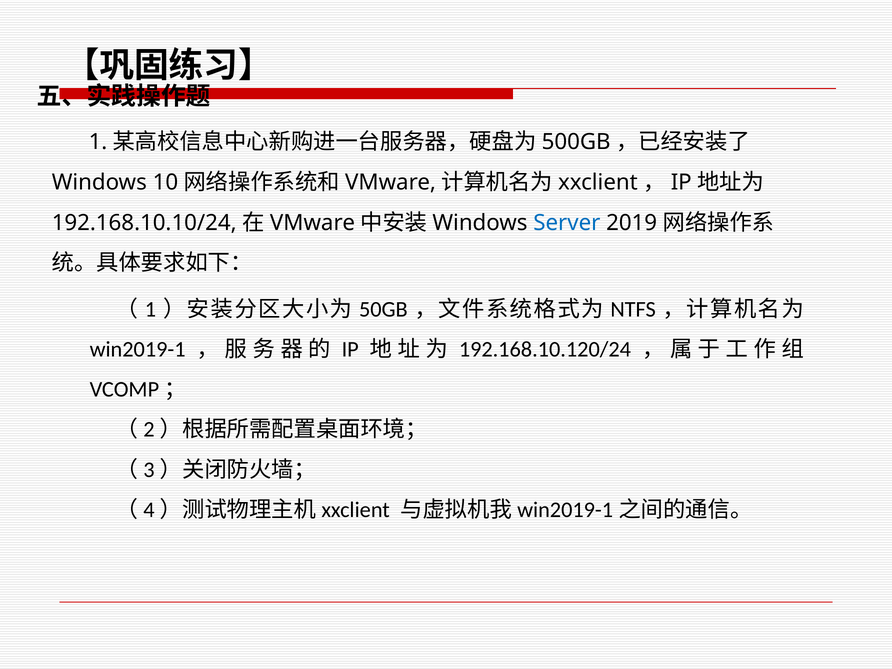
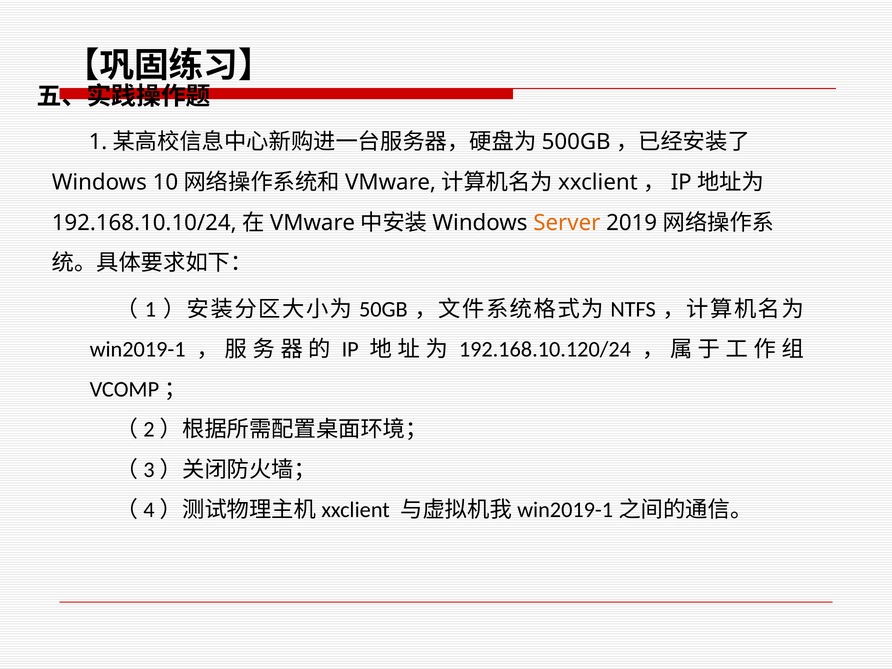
Server colour: blue -> orange
